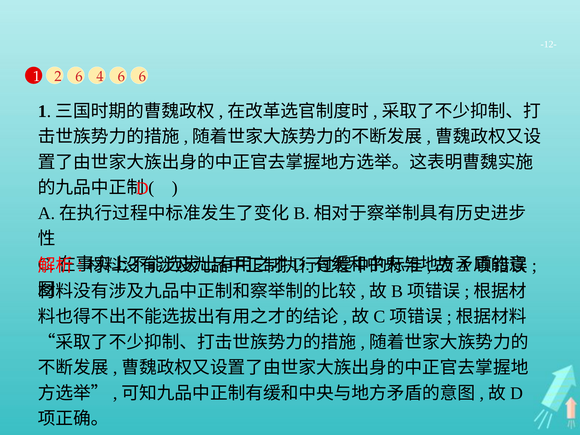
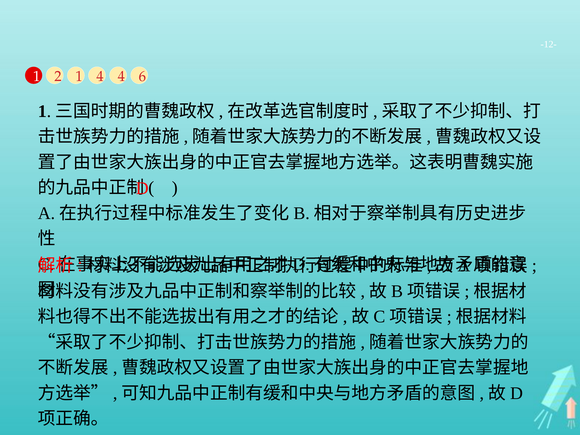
2 6: 6 -> 1
4 6: 6 -> 4
